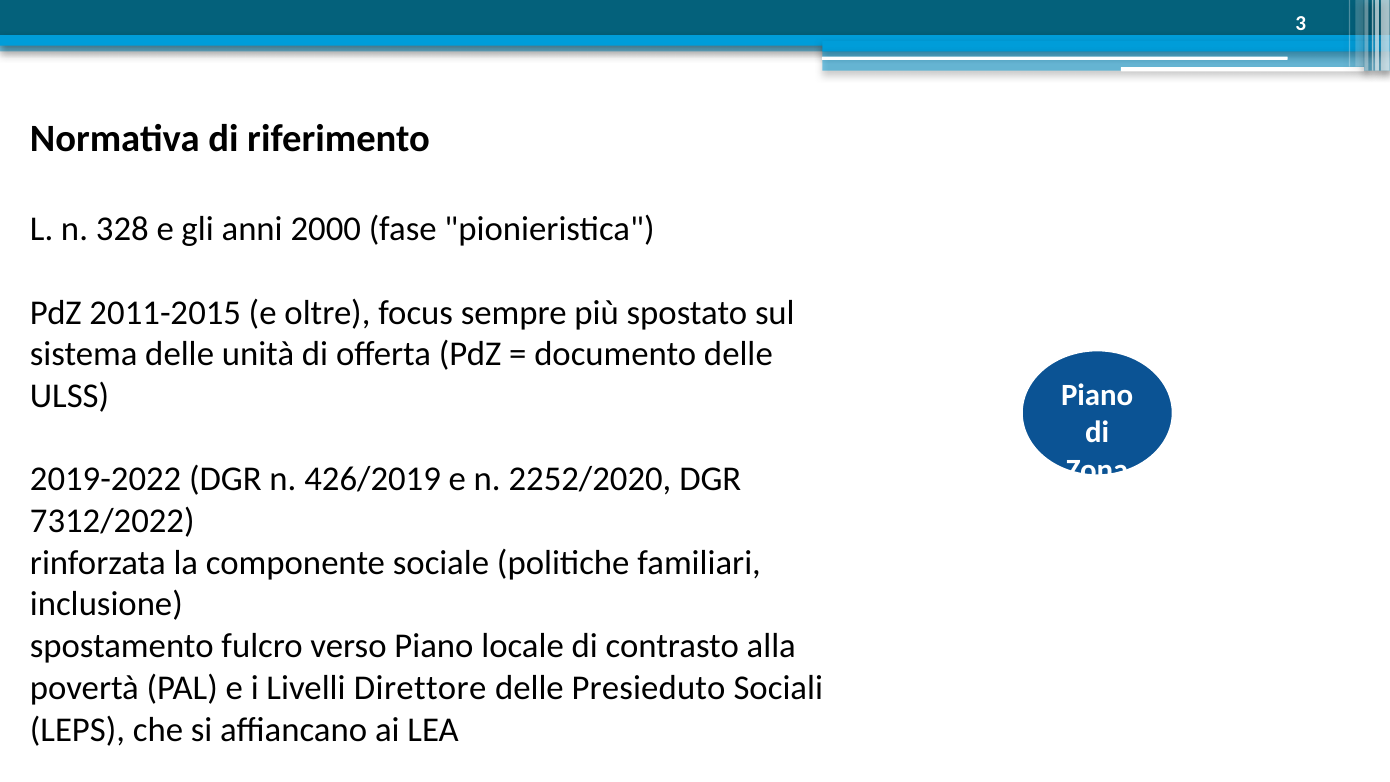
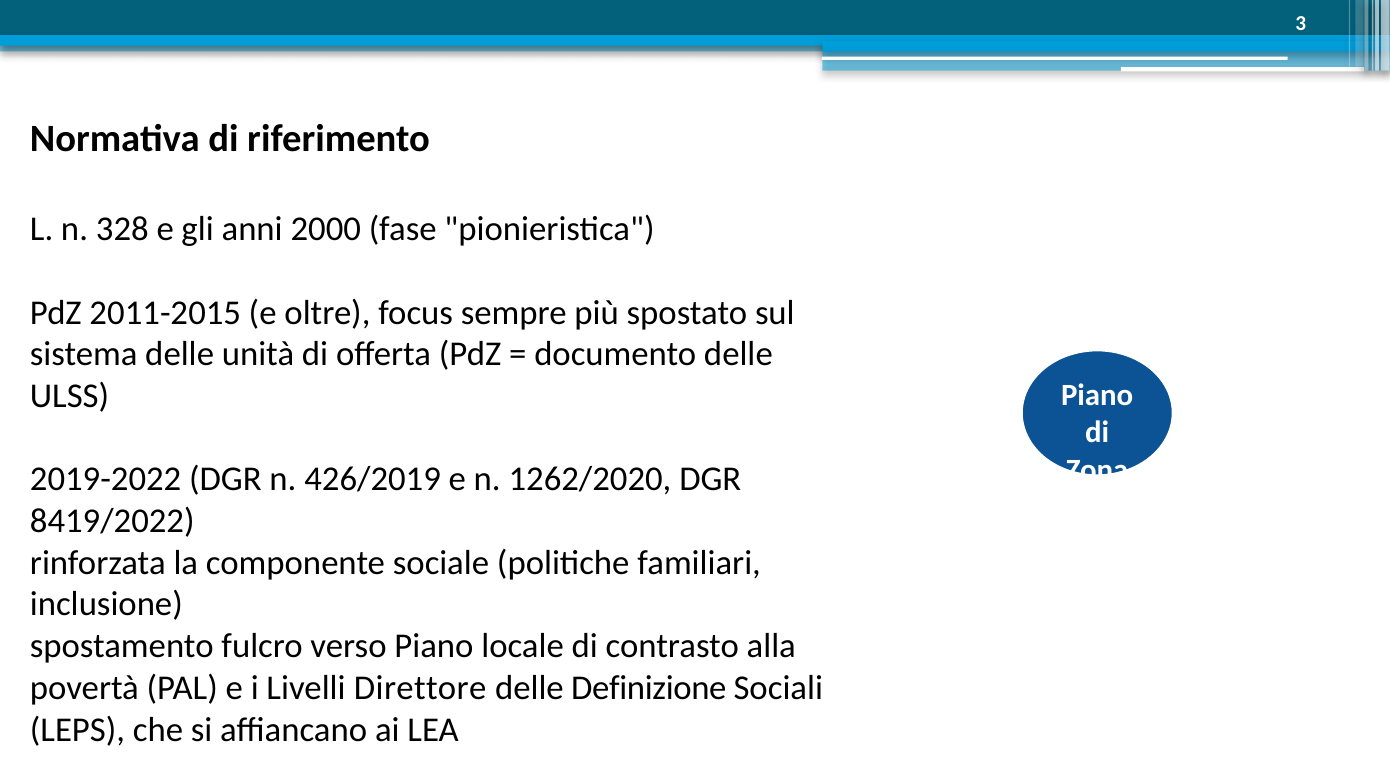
2252/2020: 2252/2020 -> 1262/2020
7312/2022: 7312/2022 -> 8419/2022
Presieduto: Presieduto -> Definizione
